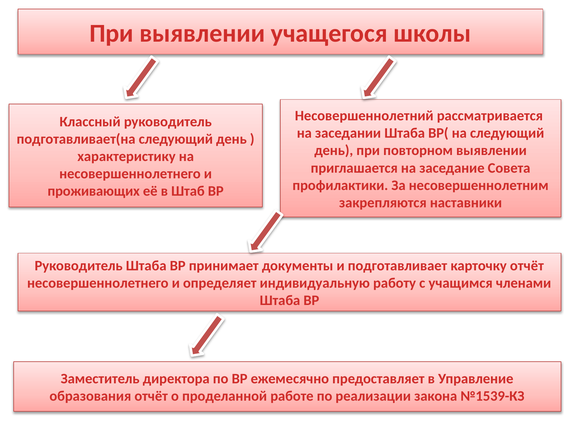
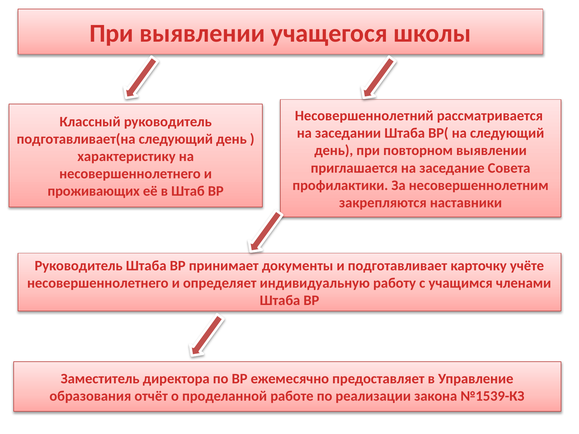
карточку отчёт: отчёт -> учёте
